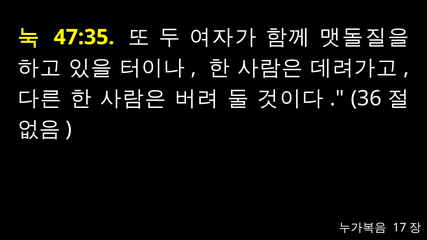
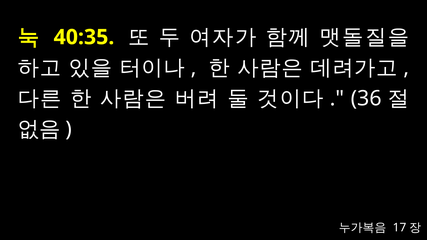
47:35: 47:35 -> 40:35
